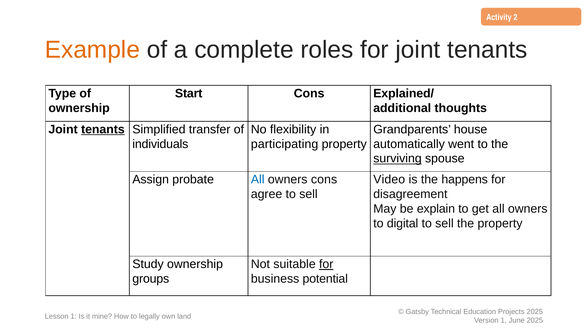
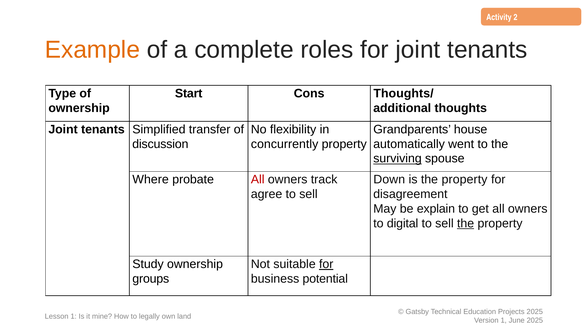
Explained/: Explained/ -> Thoughts/
tenants at (103, 129) underline: present -> none
individuals: individuals -> discussion
participating: participating -> concurrently
Assign: Assign -> Where
All at (258, 179) colour: blue -> red
owners cons: cons -> track
Video: Video -> Down
is the happens: happens -> property
the at (466, 223) underline: none -> present
